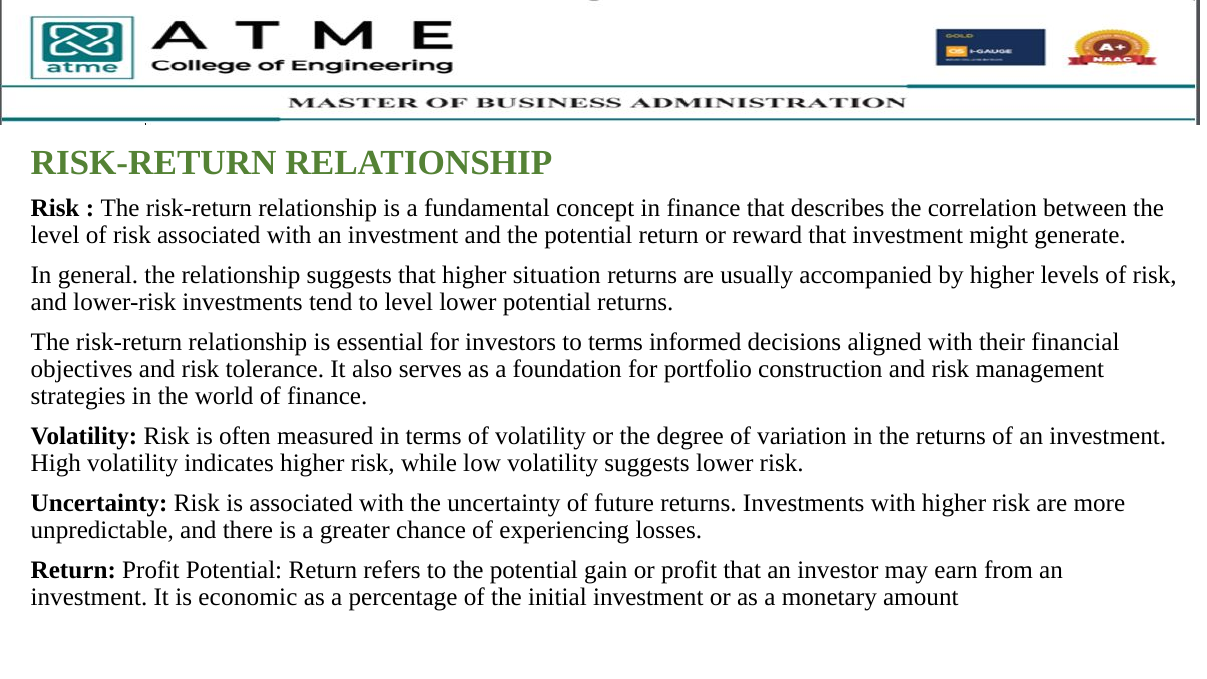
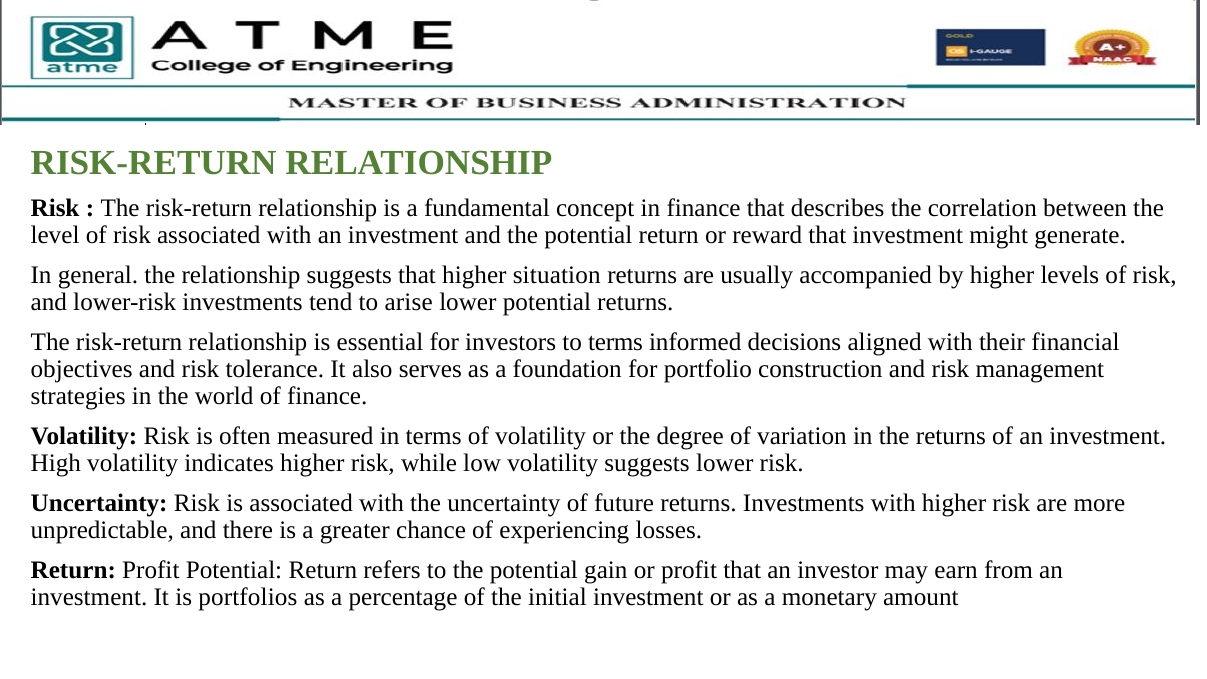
to level: level -> arise
economic: economic -> portfolios
